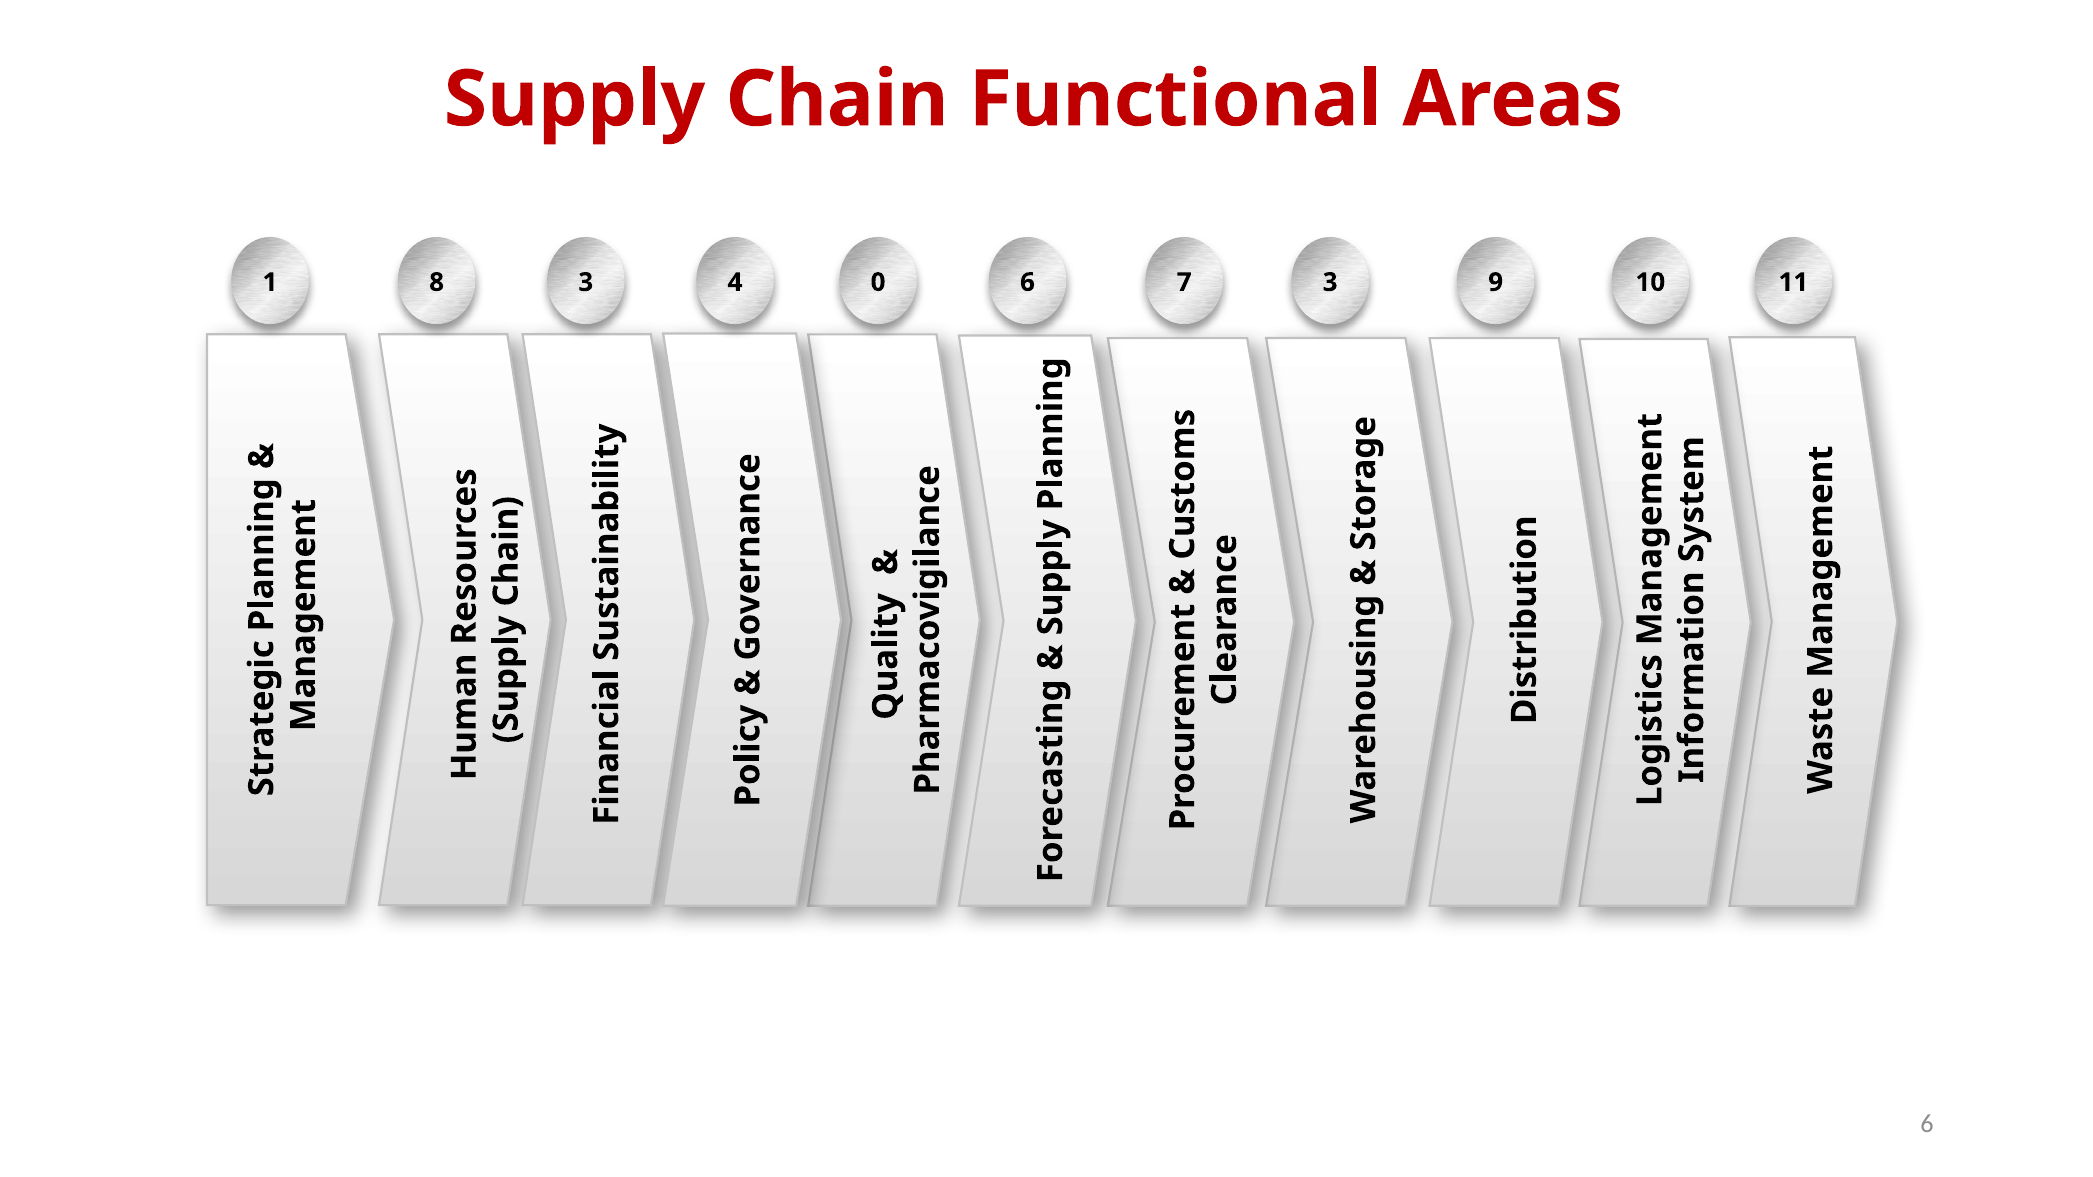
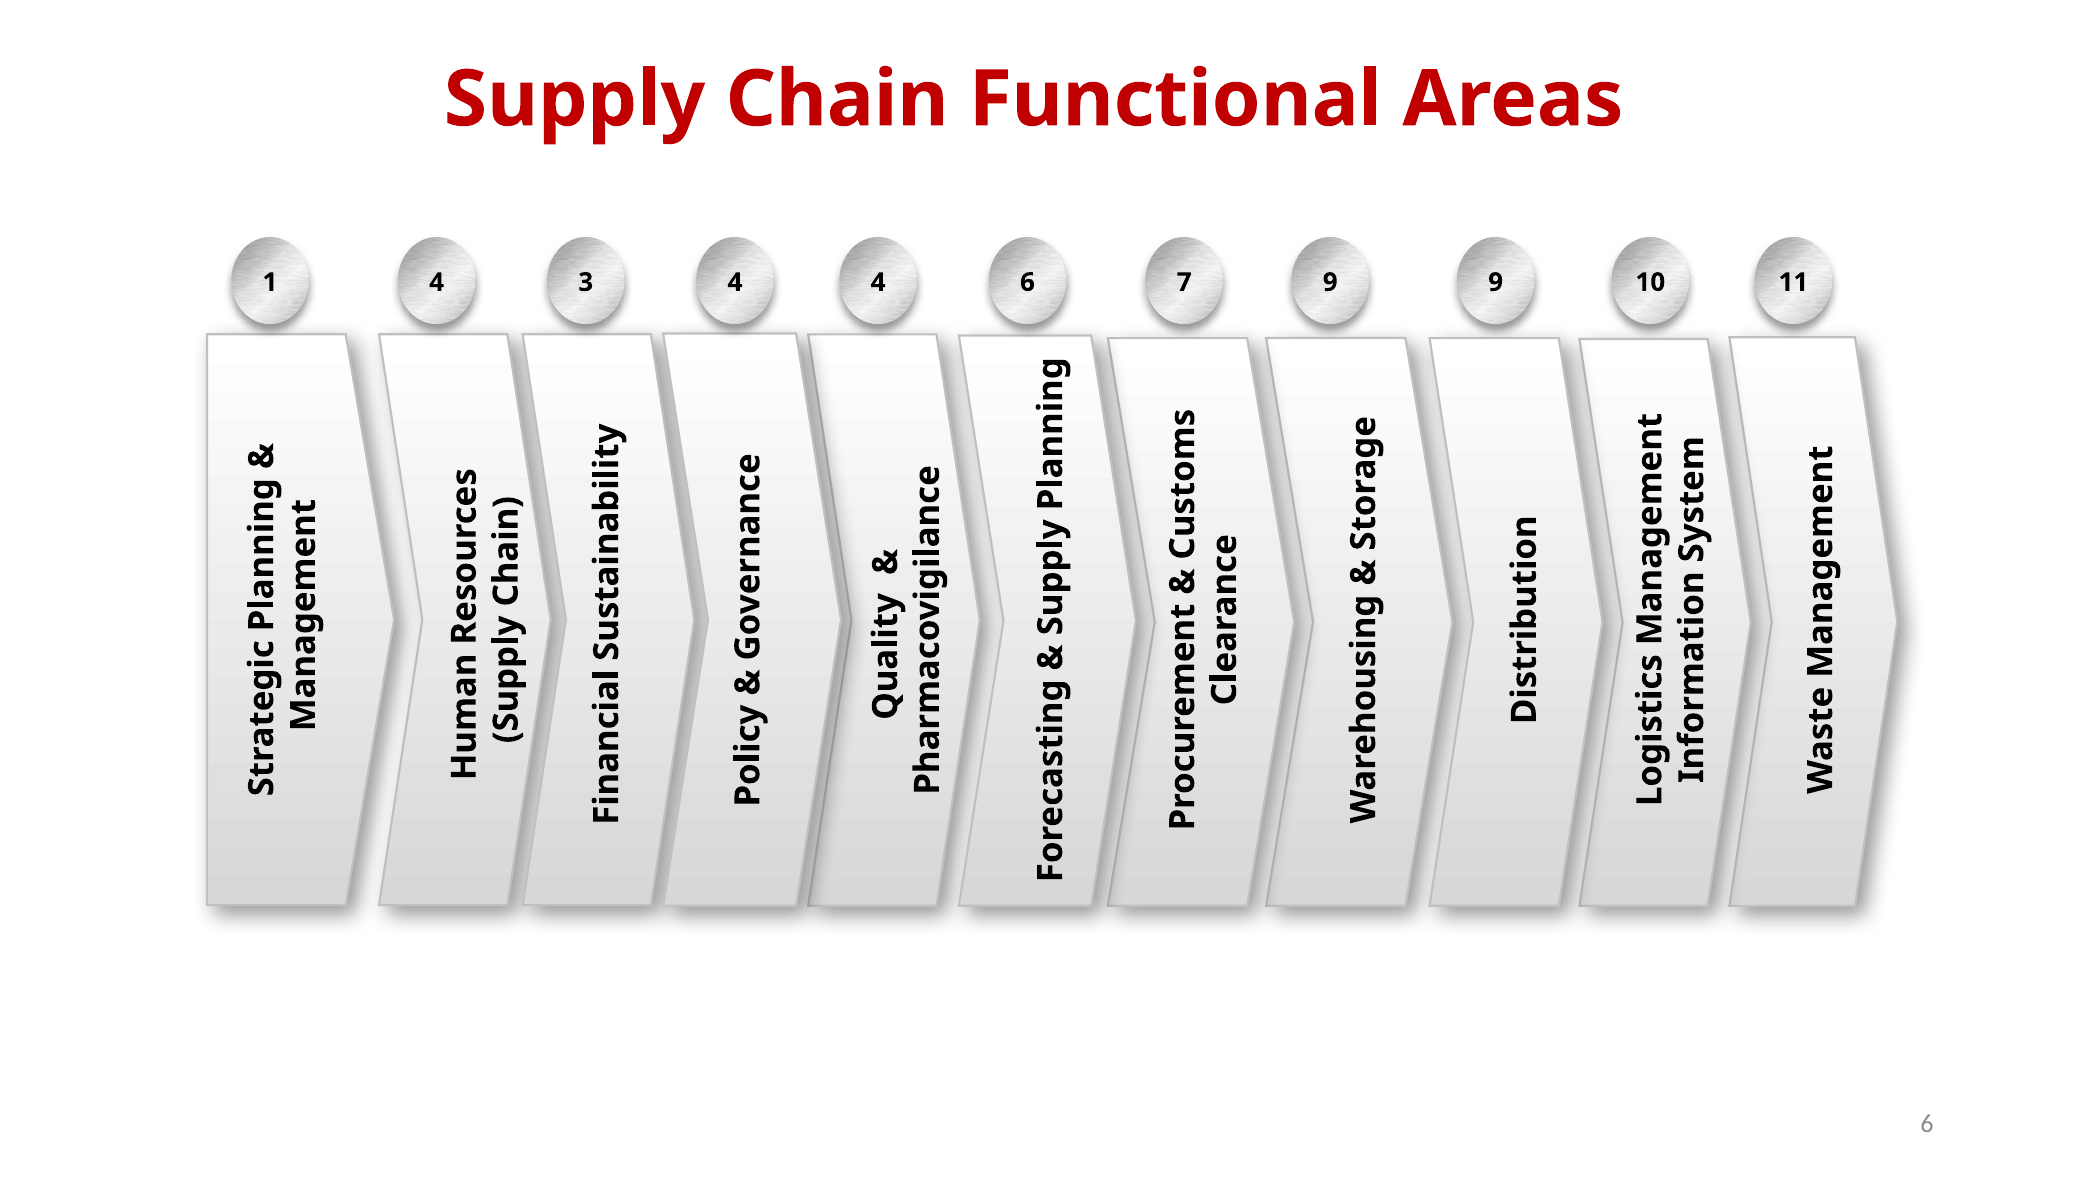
1 8: 8 -> 4
4 0: 0 -> 4
7 3: 3 -> 9
